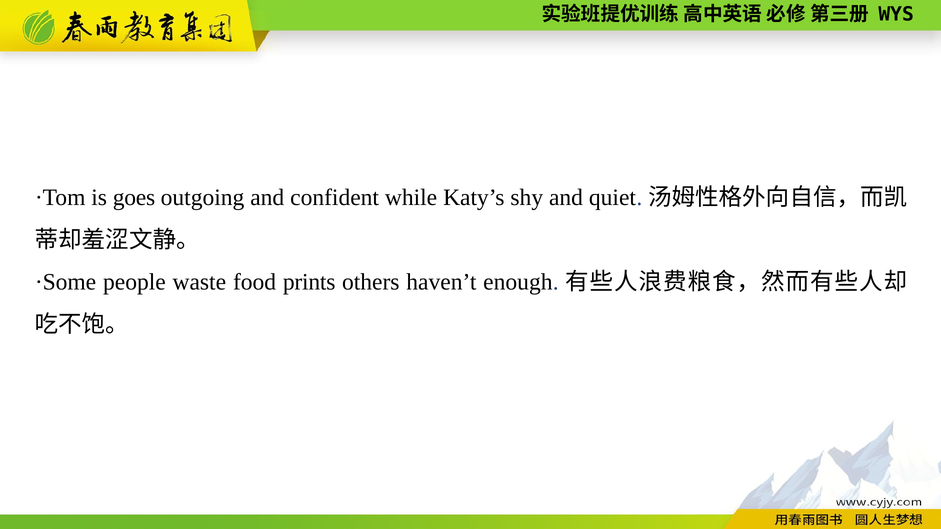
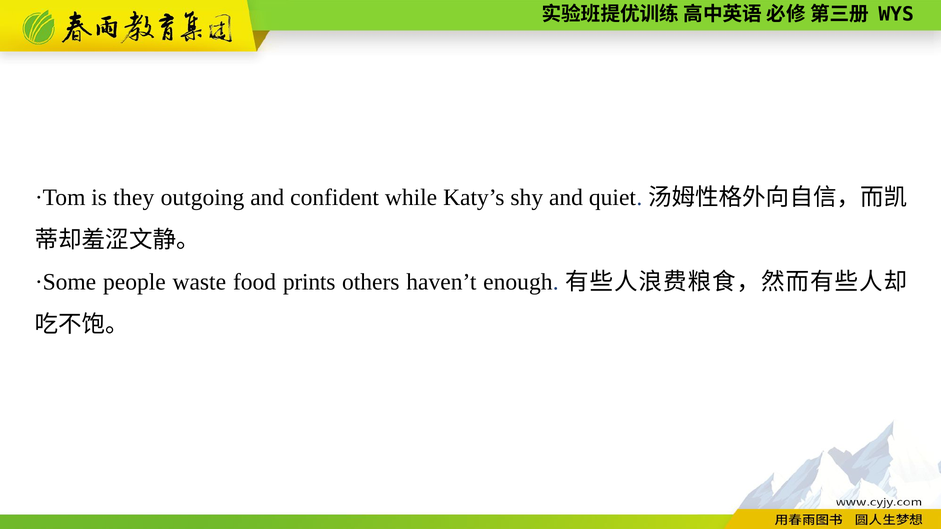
goes: goes -> they
